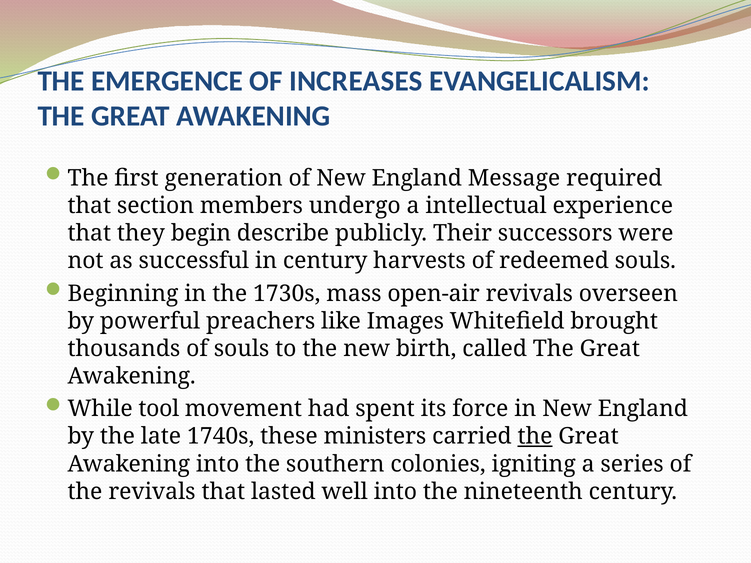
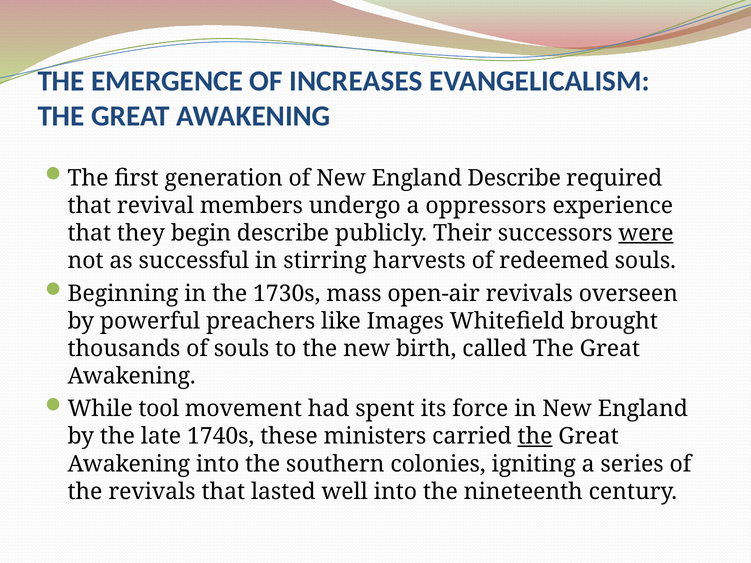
England Message: Message -> Describe
section: section -> revival
intellectual: intellectual -> oppressors
were underline: none -> present
in century: century -> stirring
